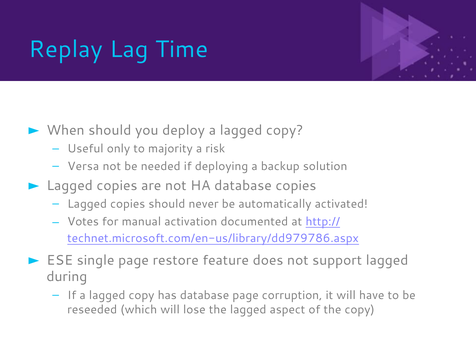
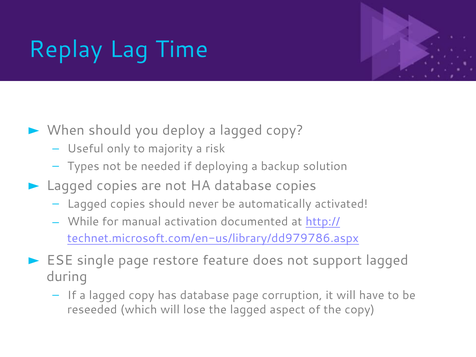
Versa: Versa -> Types
Votes: Votes -> While
